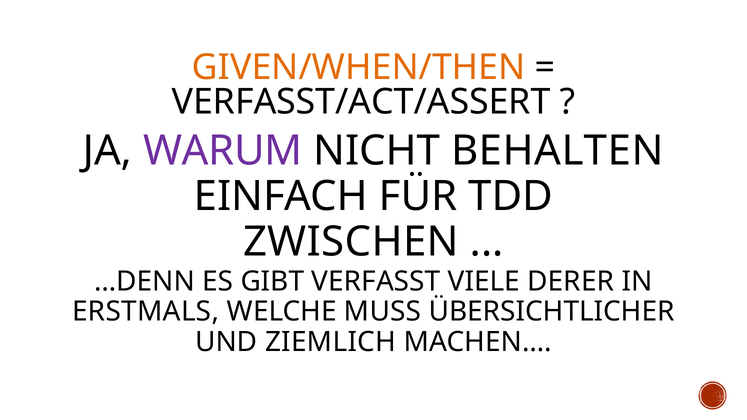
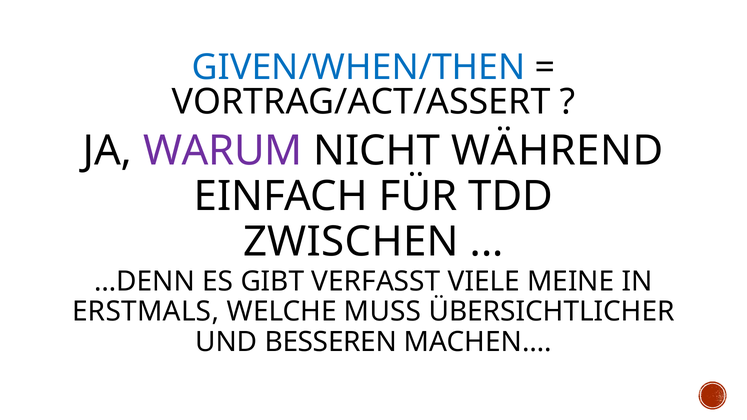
GIVEN/WHEN/THEN colour: orange -> blue
VERFASST/ACT/ASSERT: VERFASST/ACT/ASSERT -> VORTRAG/ACT/ASSERT
BEHALTEN: BEHALTEN -> WÄHREND
DERER: DERER -> MEINE
ZIEMLICH: ZIEMLICH -> BESSEREN
